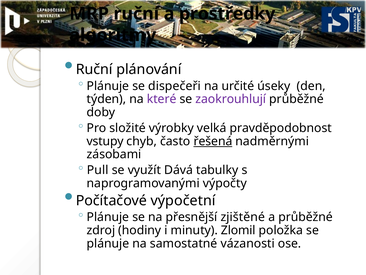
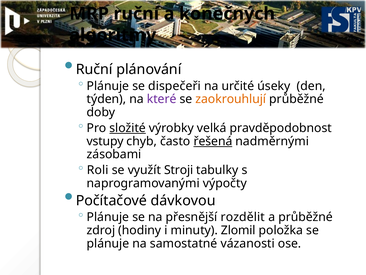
prostředky: prostředky -> konečných
zaokrouhlují colour: purple -> orange
složité underline: none -> present
Pull: Pull -> Roli
Dává: Dává -> Stroji
výpočetní: výpočetní -> dávkovou
zjištěné: zjištěné -> rozdělit
